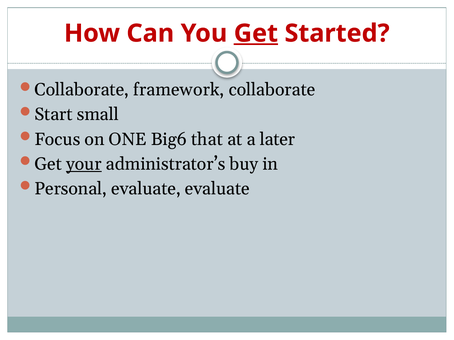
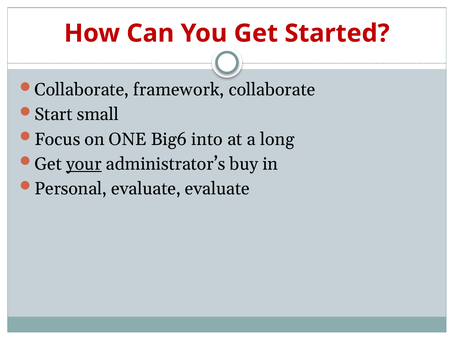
Get at (256, 33) underline: present -> none
that: that -> into
later: later -> long
